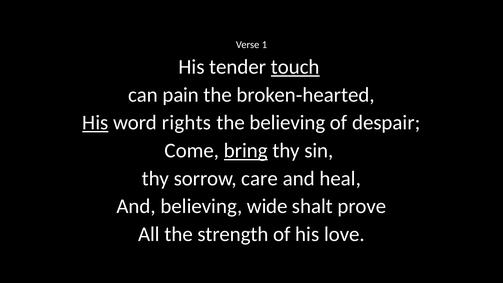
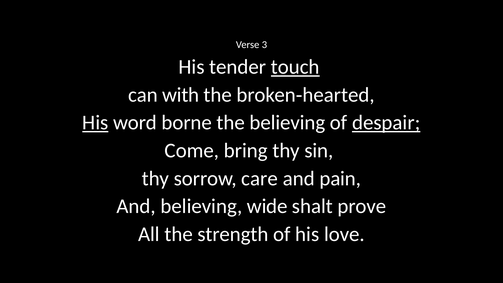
1: 1 -> 3
pain: pain -> with
rights: rights -> borne
despair underline: none -> present
bring underline: present -> none
heal: heal -> pain
